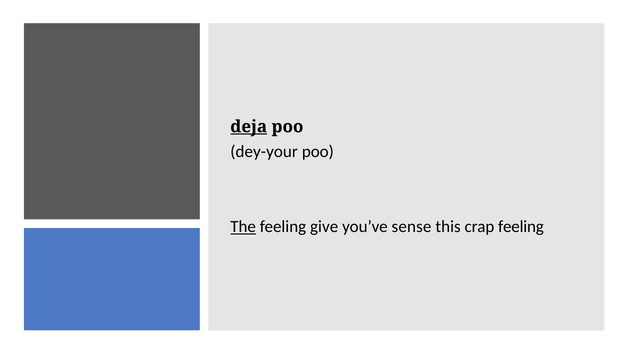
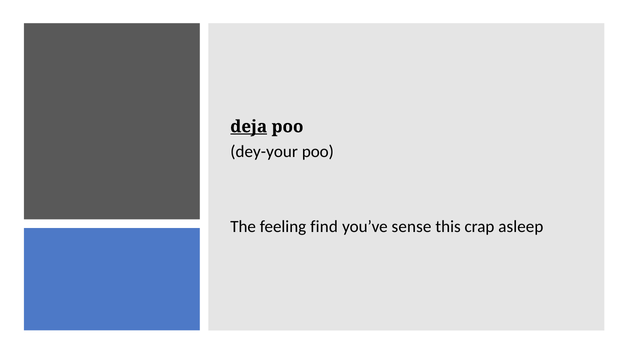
The underline: present -> none
give: give -> find
crap feeling: feeling -> asleep
